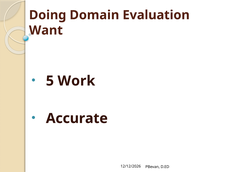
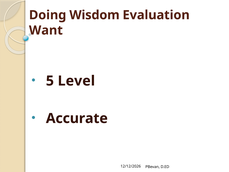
Domain: Domain -> Wisdom
Work: Work -> Level
